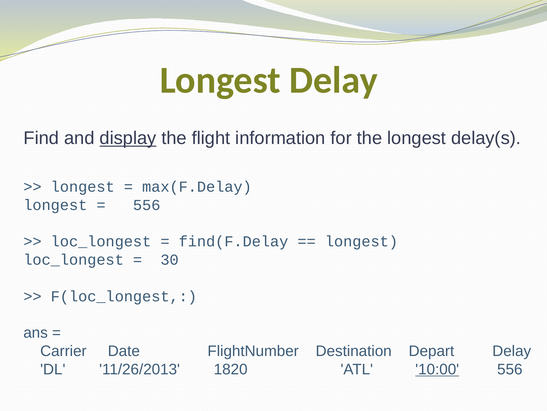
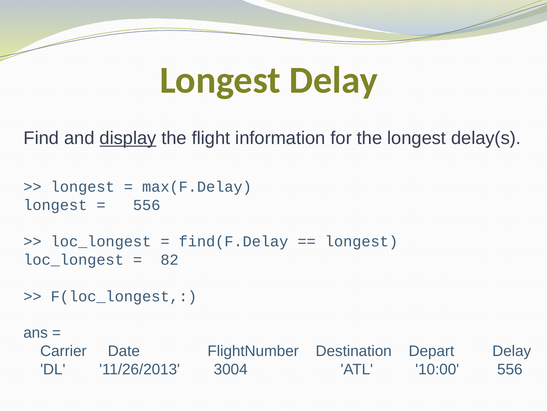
30: 30 -> 82
1820: 1820 -> 3004
10:00 underline: present -> none
